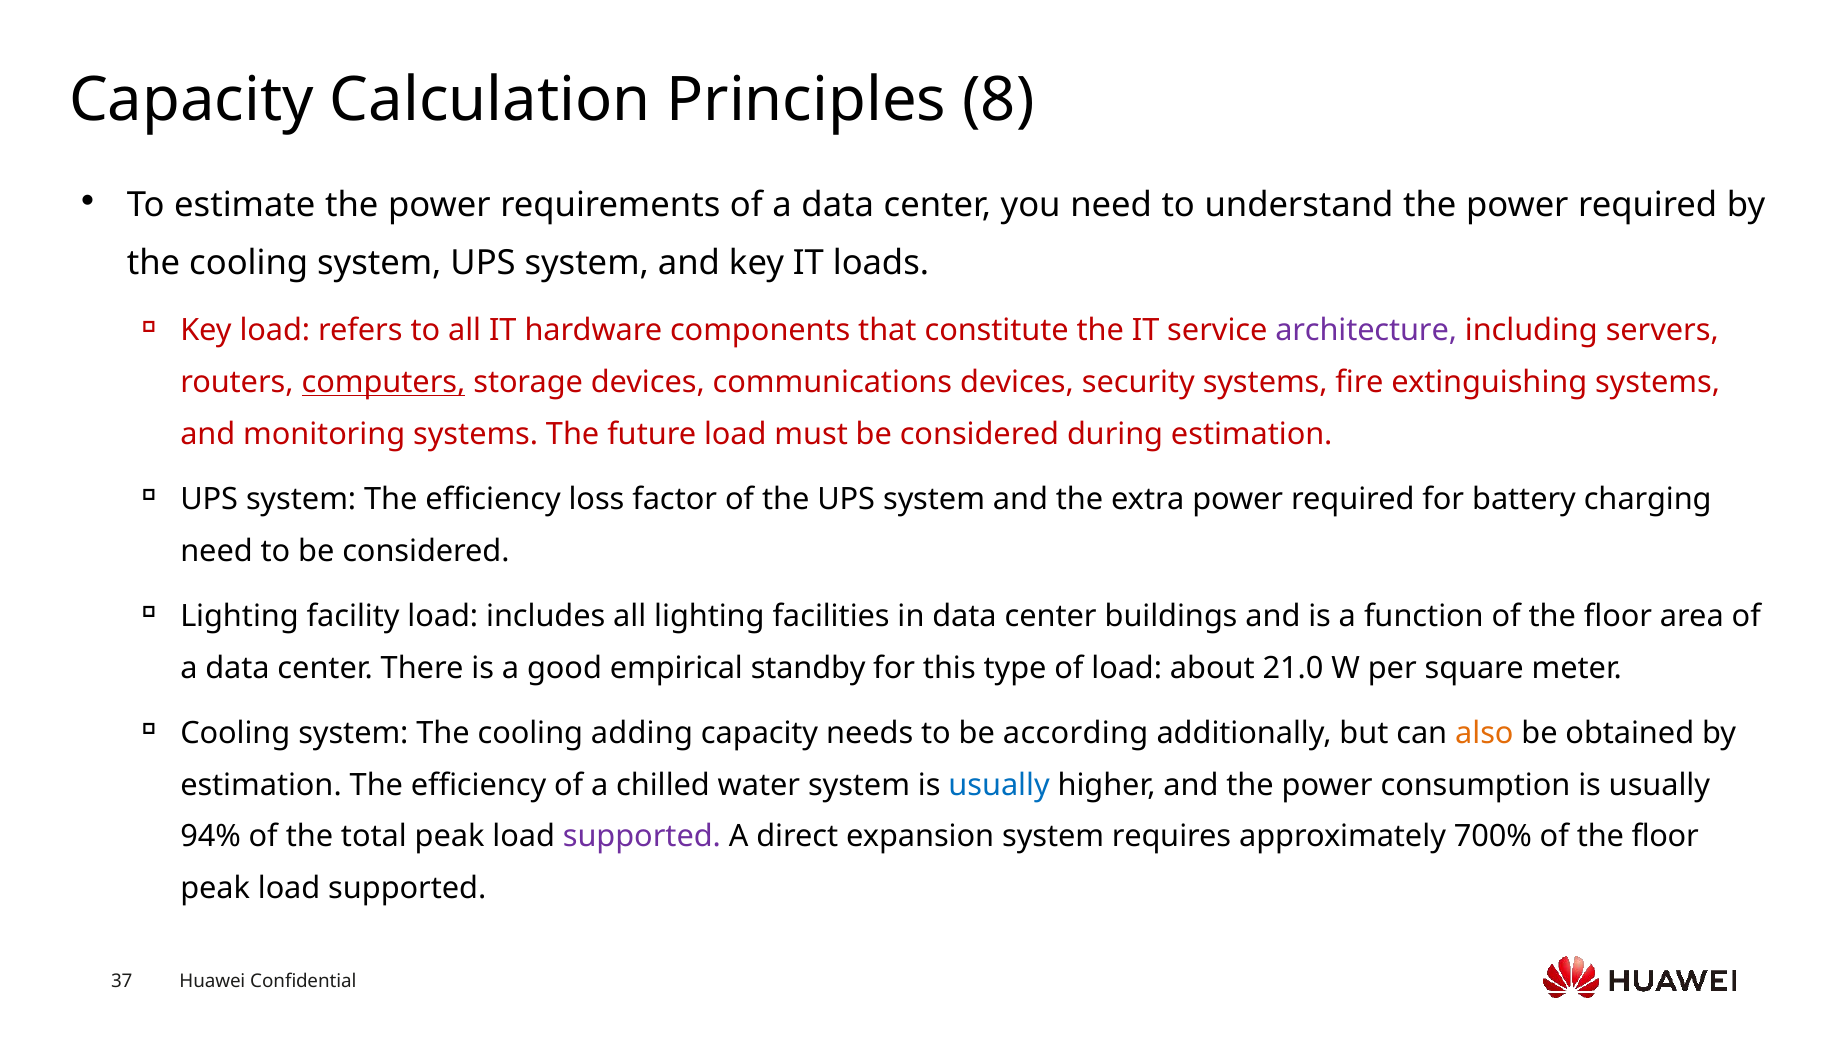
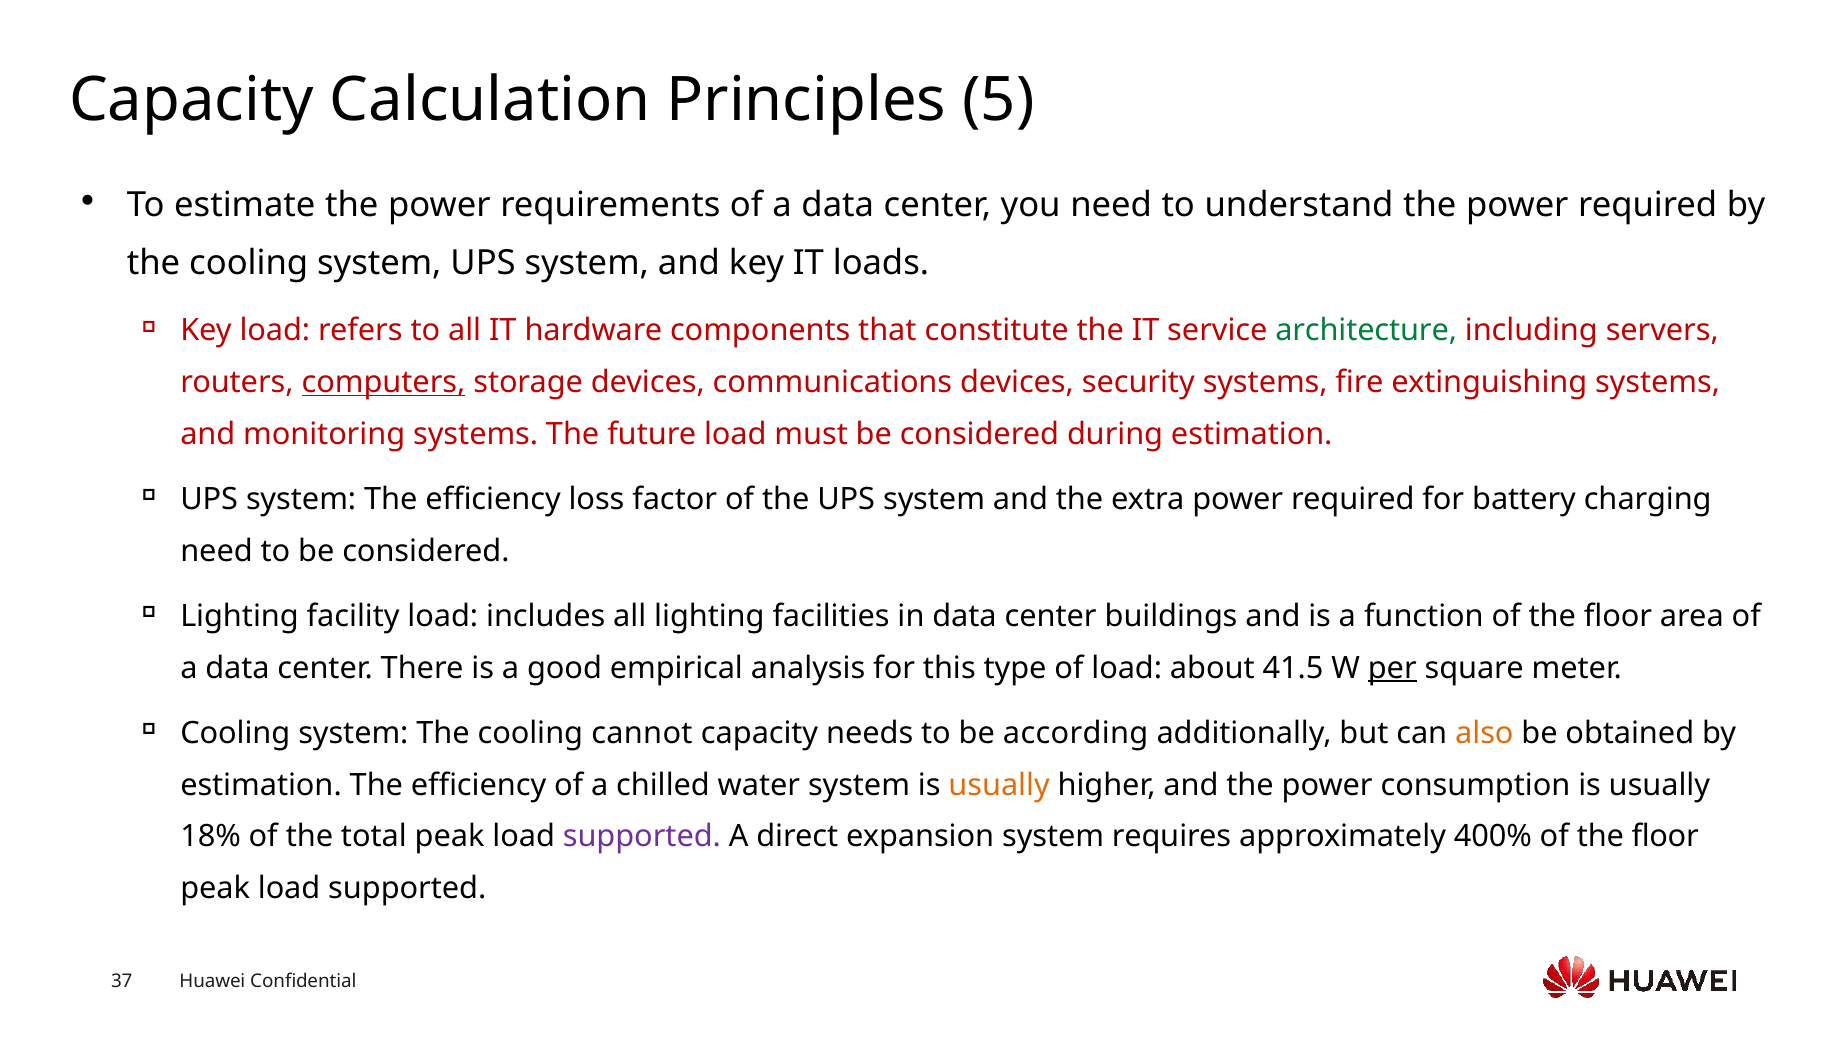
8: 8 -> 5
architecture colour: purple -> green
standby: standby -> analysis
21.0: 21.0 -> 41.5
per underline: none -> present
adding: adding -> cannot
usually at (999, 785) colour: blue -> orange
94%: 94% -> 18%
700%: 700% -> 400%
